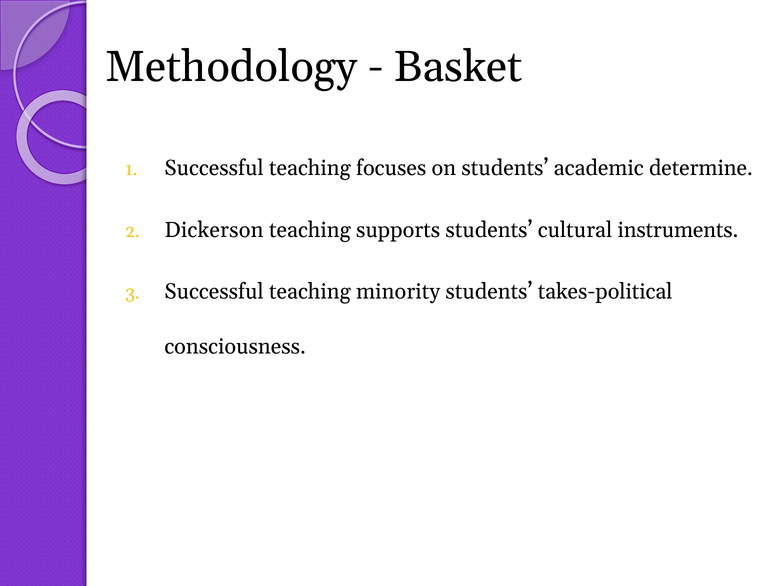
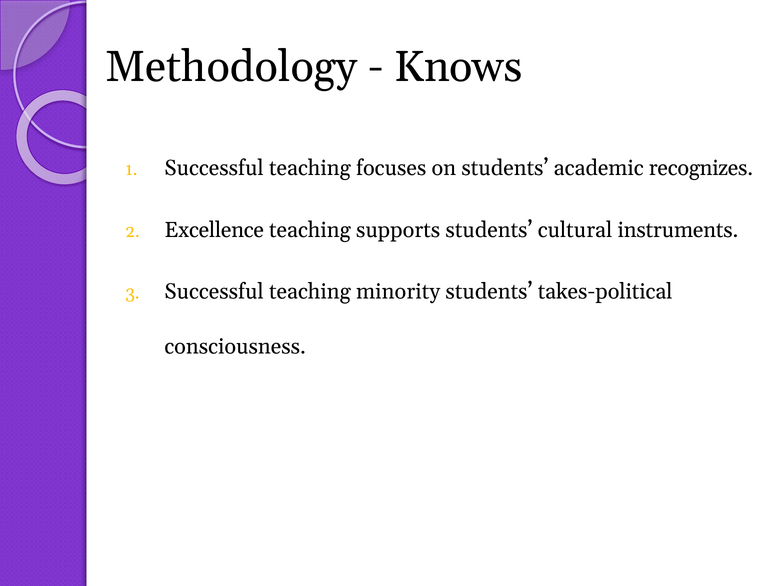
Basket: Basket -> Knows
determine: determine -> recognizes
Dickerson: Dickerson -> Excellence
